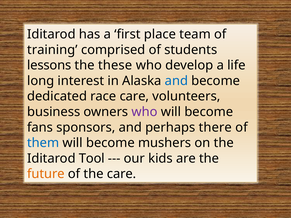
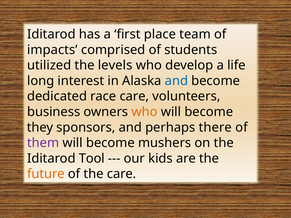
training: training -> impacts
lessons: lessons -> utilized
these: these -> levels
who at (145, 112) colour: purple -> orange
fans: fans -> they
them colour: blue -> purple
